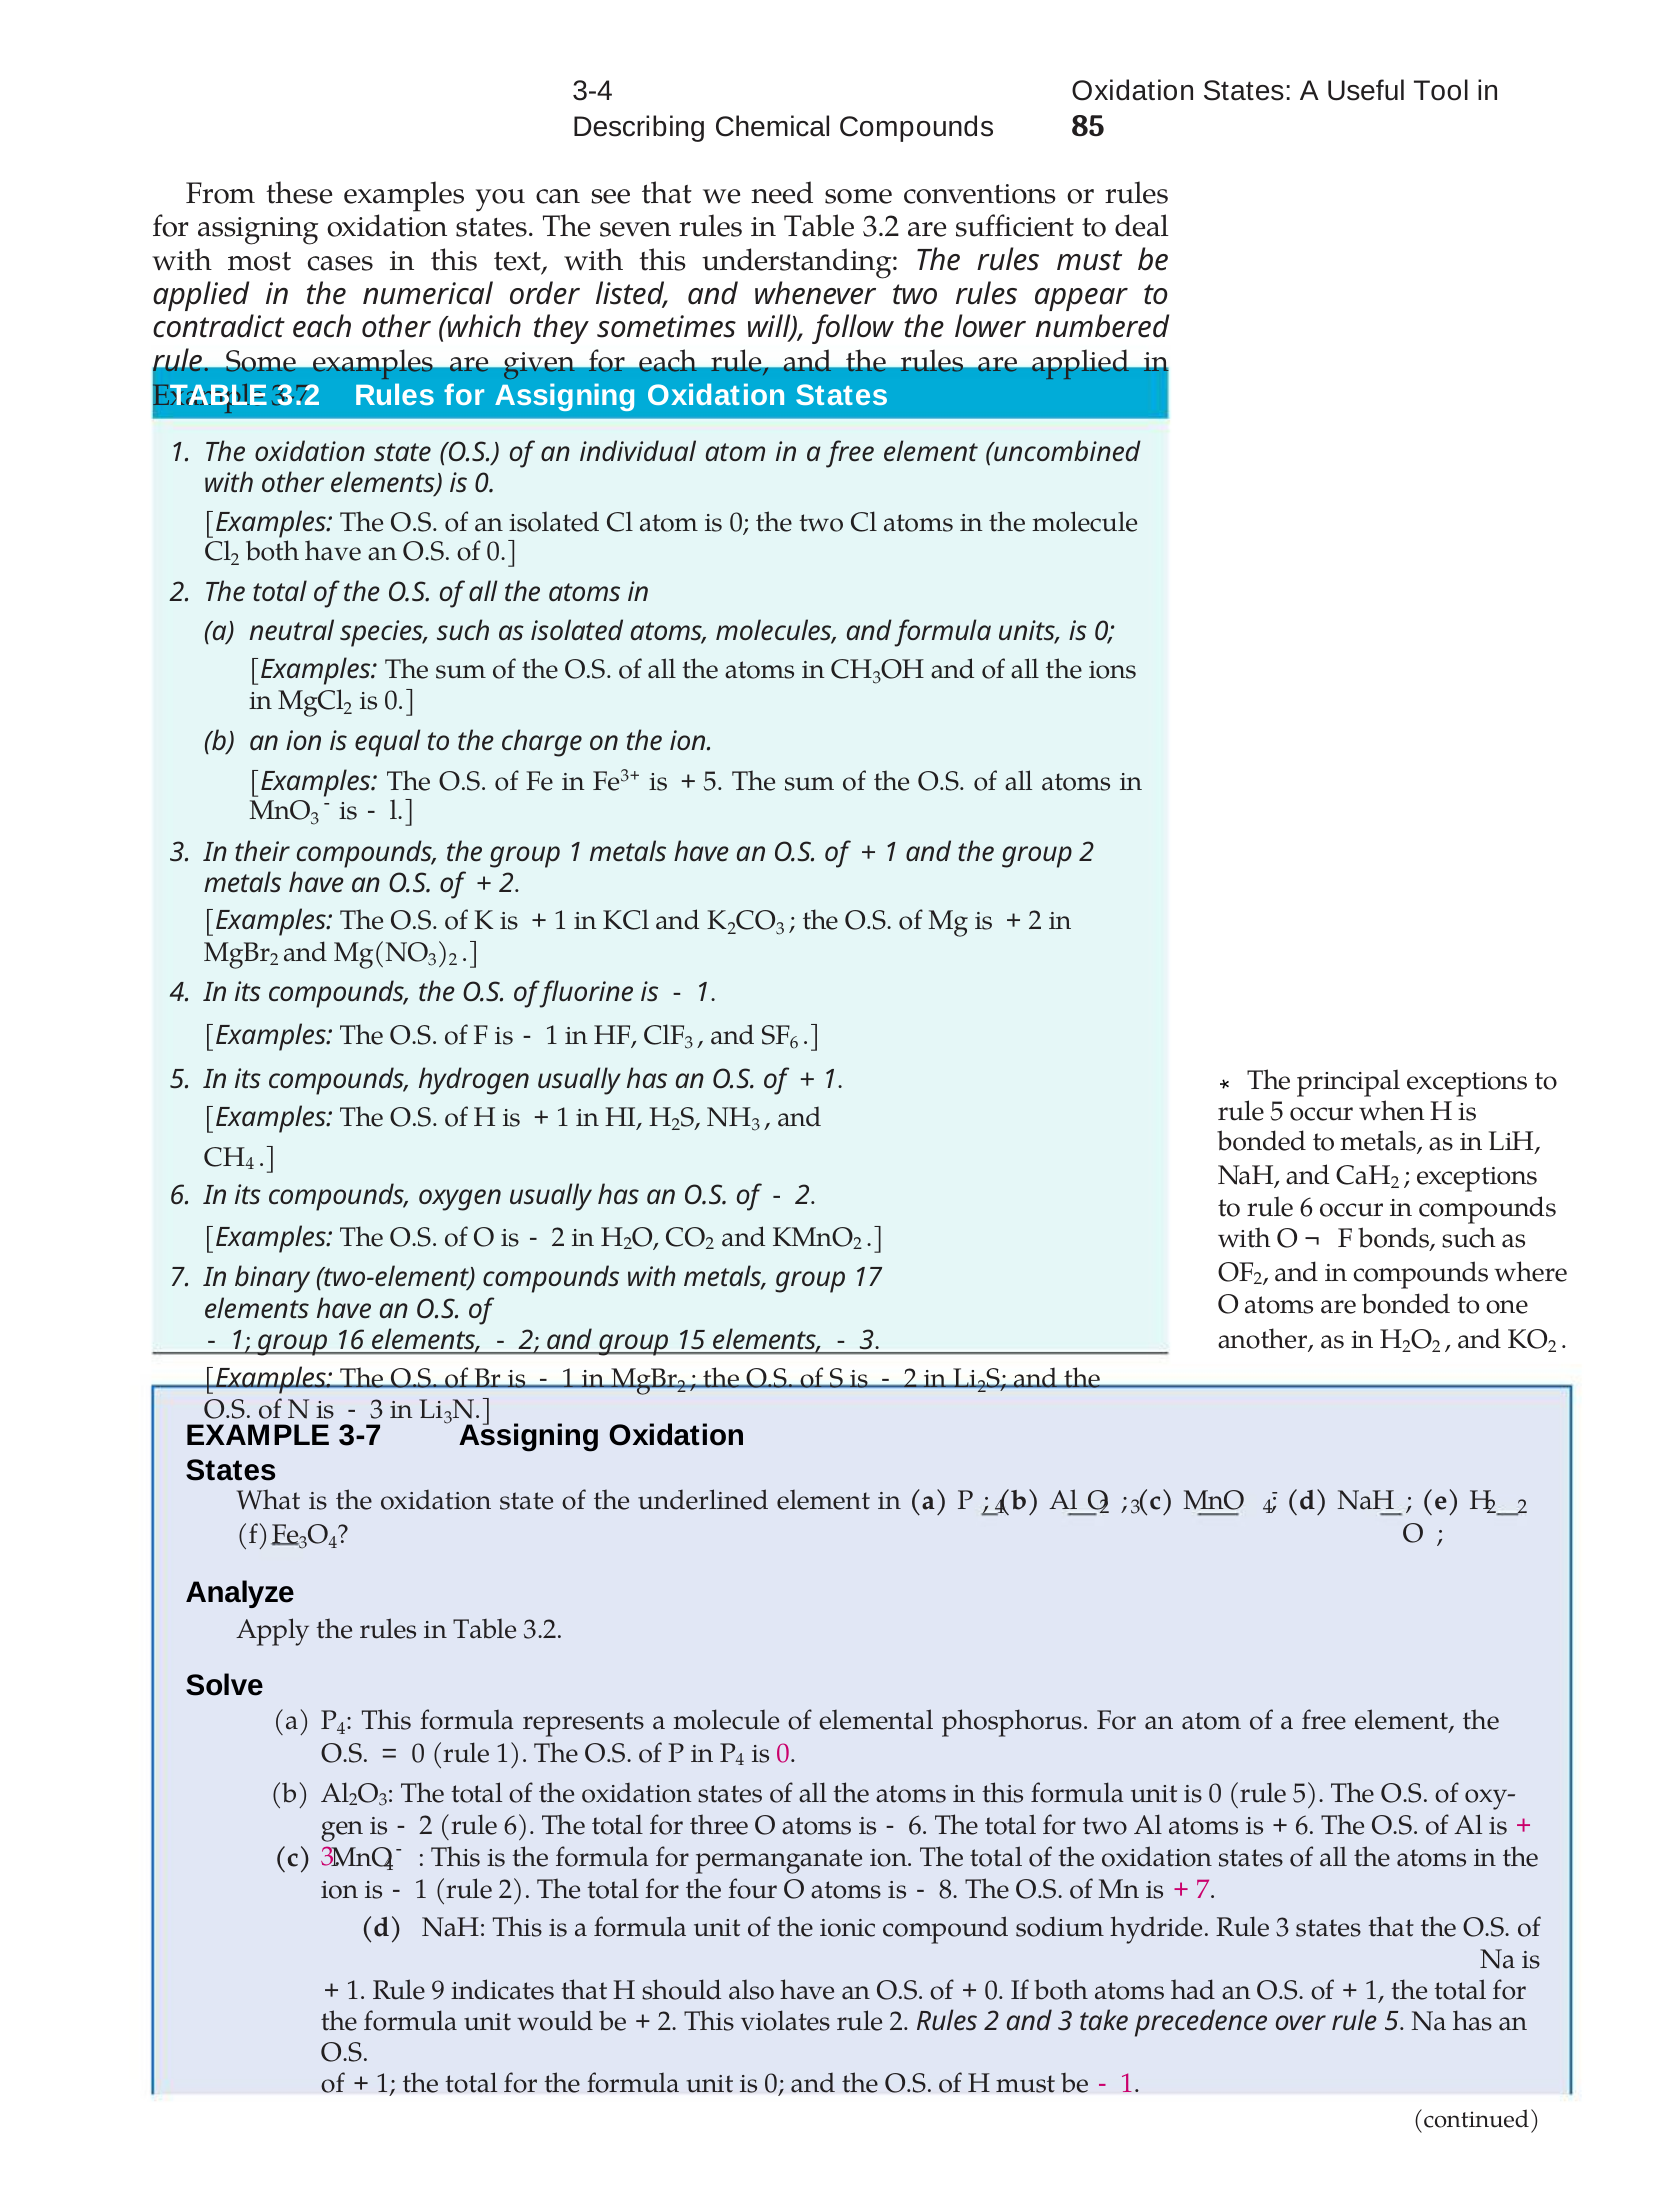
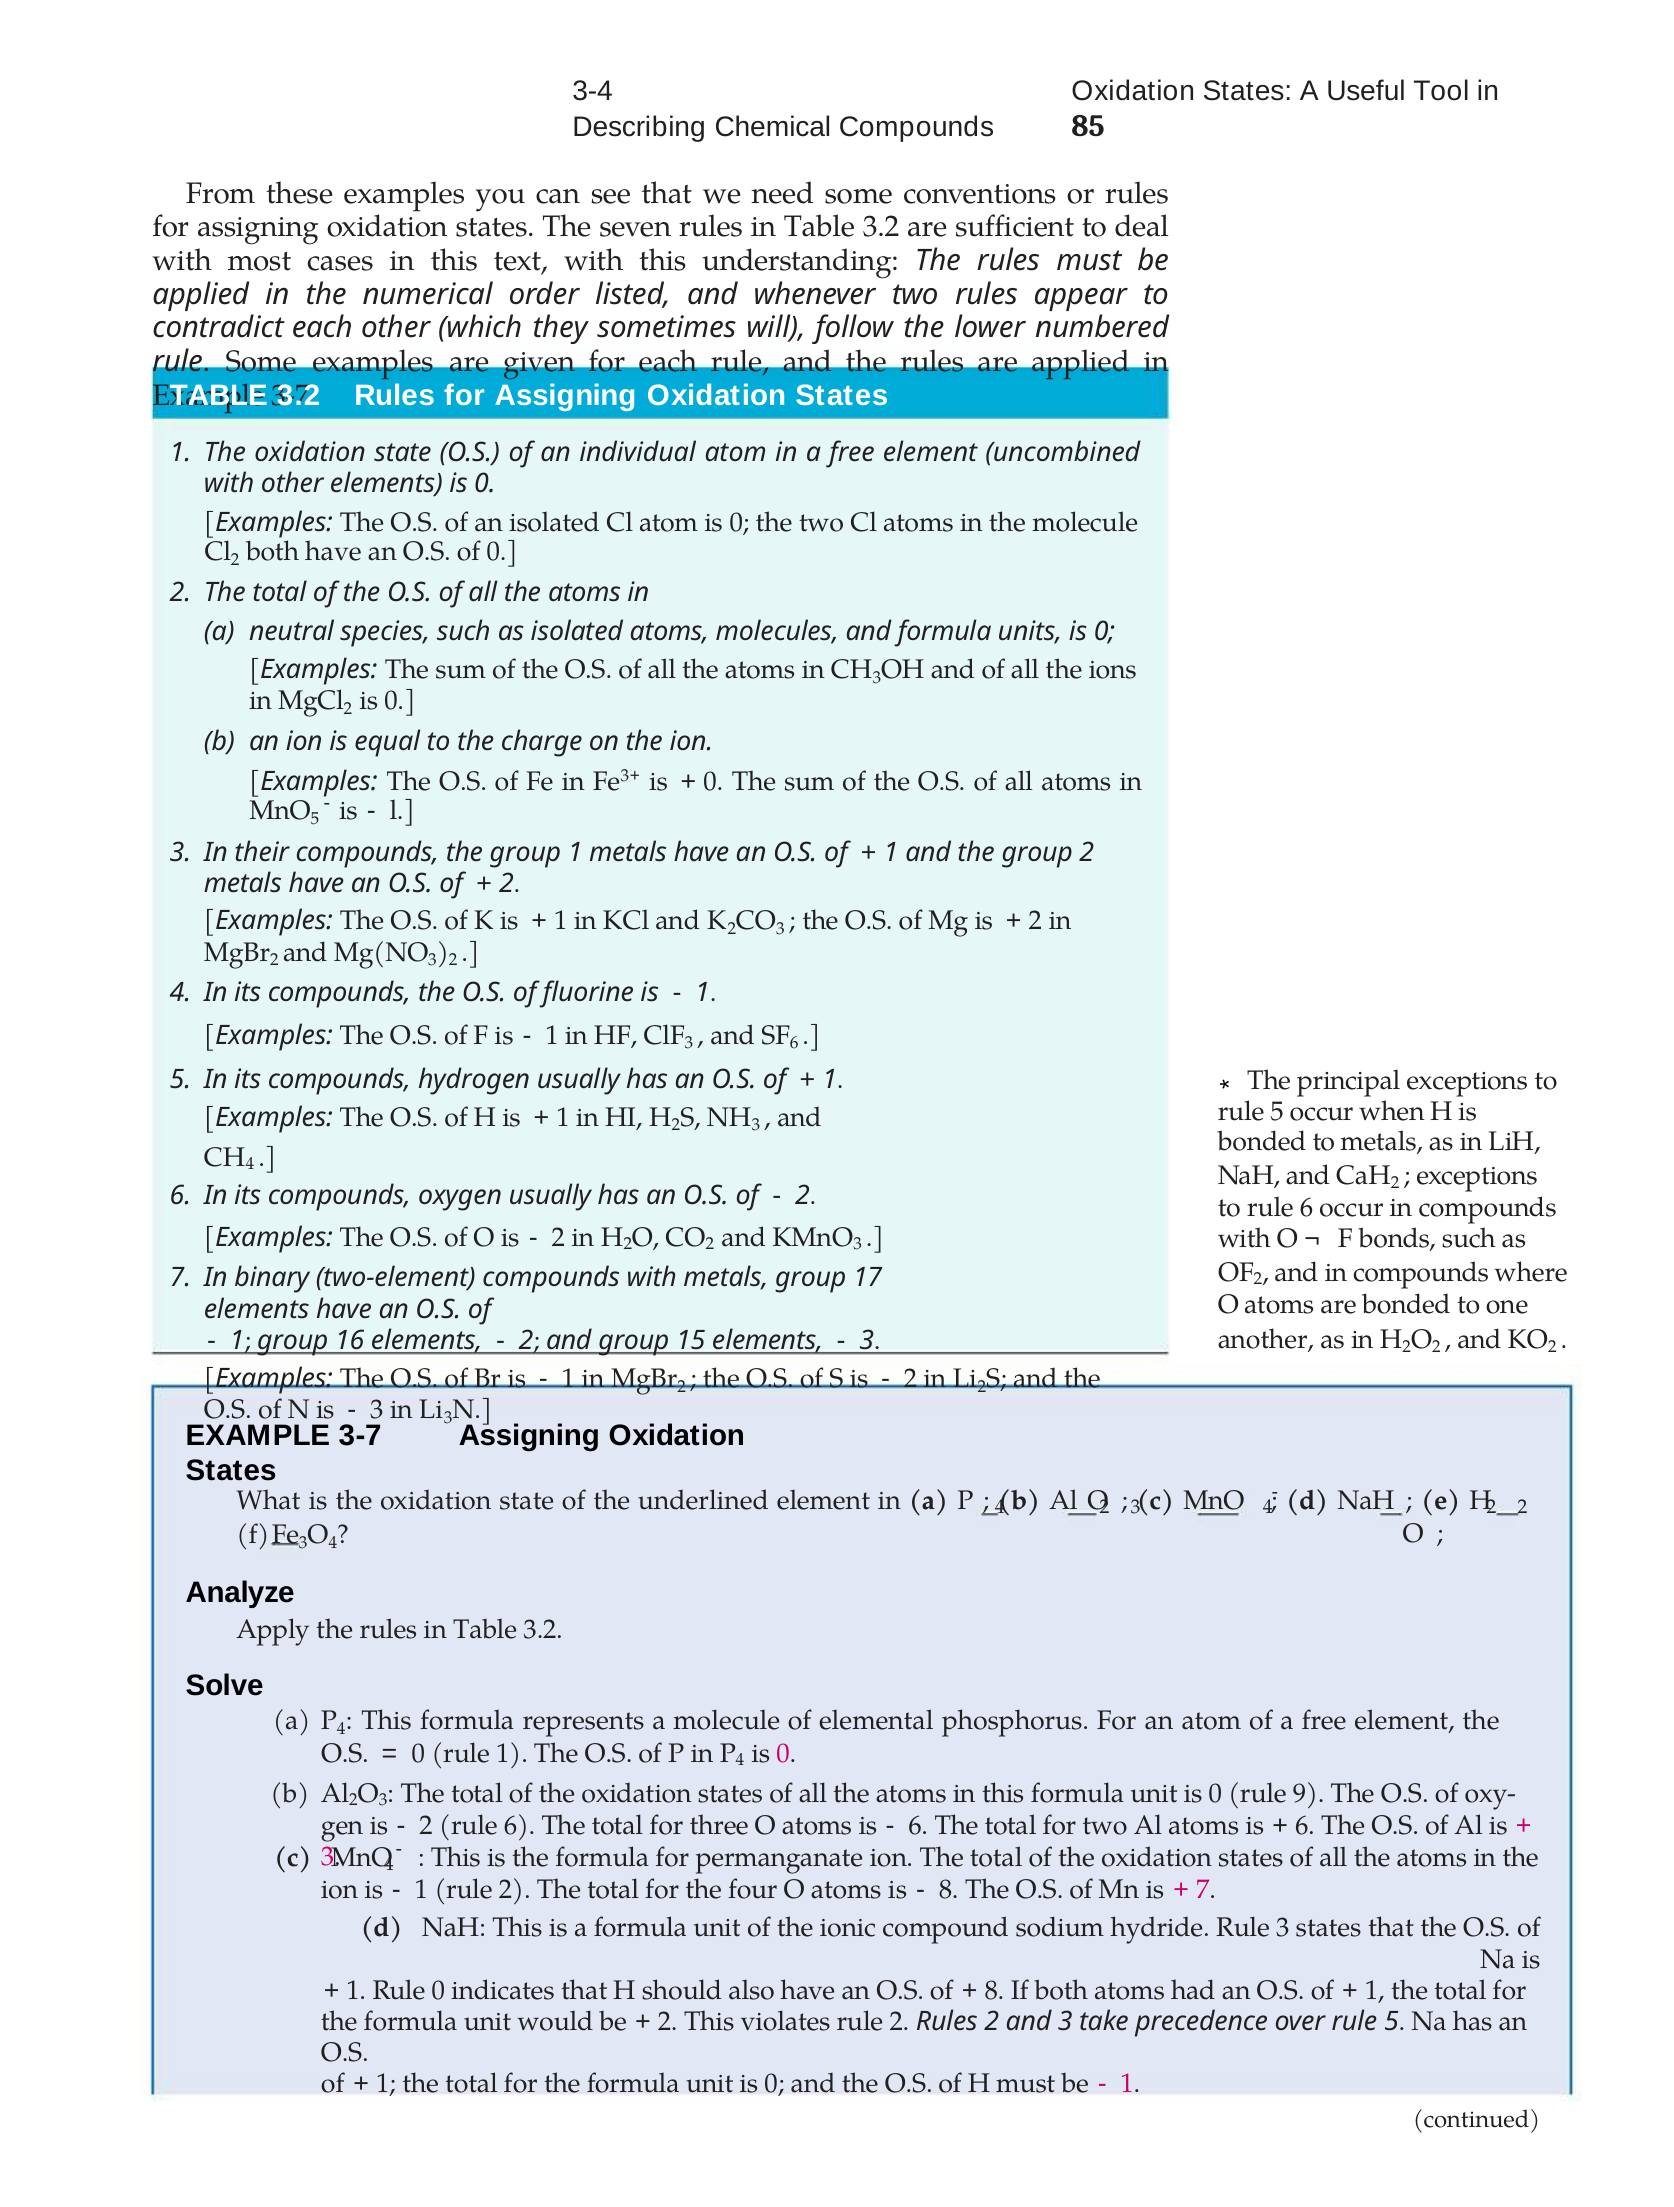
5 at (713, 781): 5 -> 0
MnO 3: 3 -> 5
2 at (858, 1244): 2 -> 3
0 rule 5: 5 -> 9
Rule 9: 9 -> 0
0 at (994, 1990): 0 -> 8
